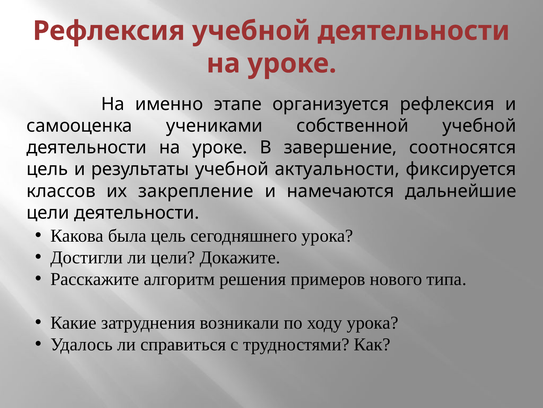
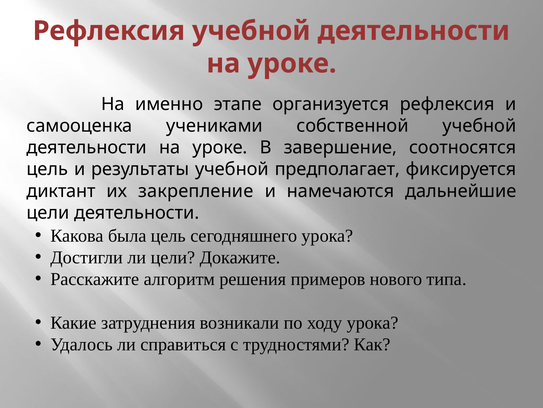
актуальности: актуальности -> предполагает
классов: классов -> диктант
